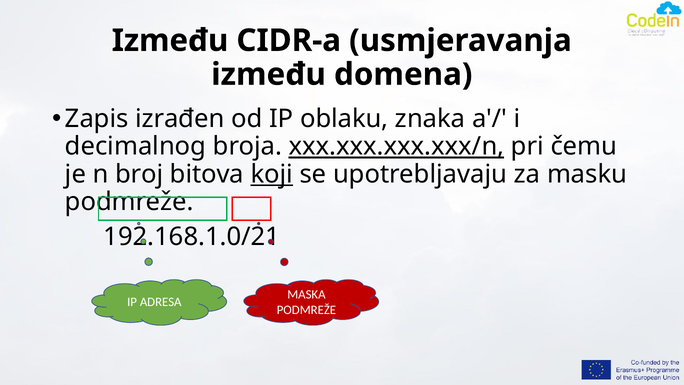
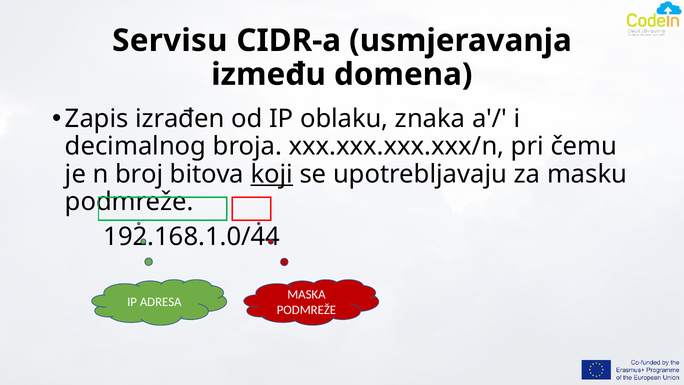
Između at (170, 41): Između -> Servisu
xxx.xxx.xxx.xxx/n underline: present -> none
192.168.1.0/21: 192.168.1.0/21 -> 192.168.1.0/44
